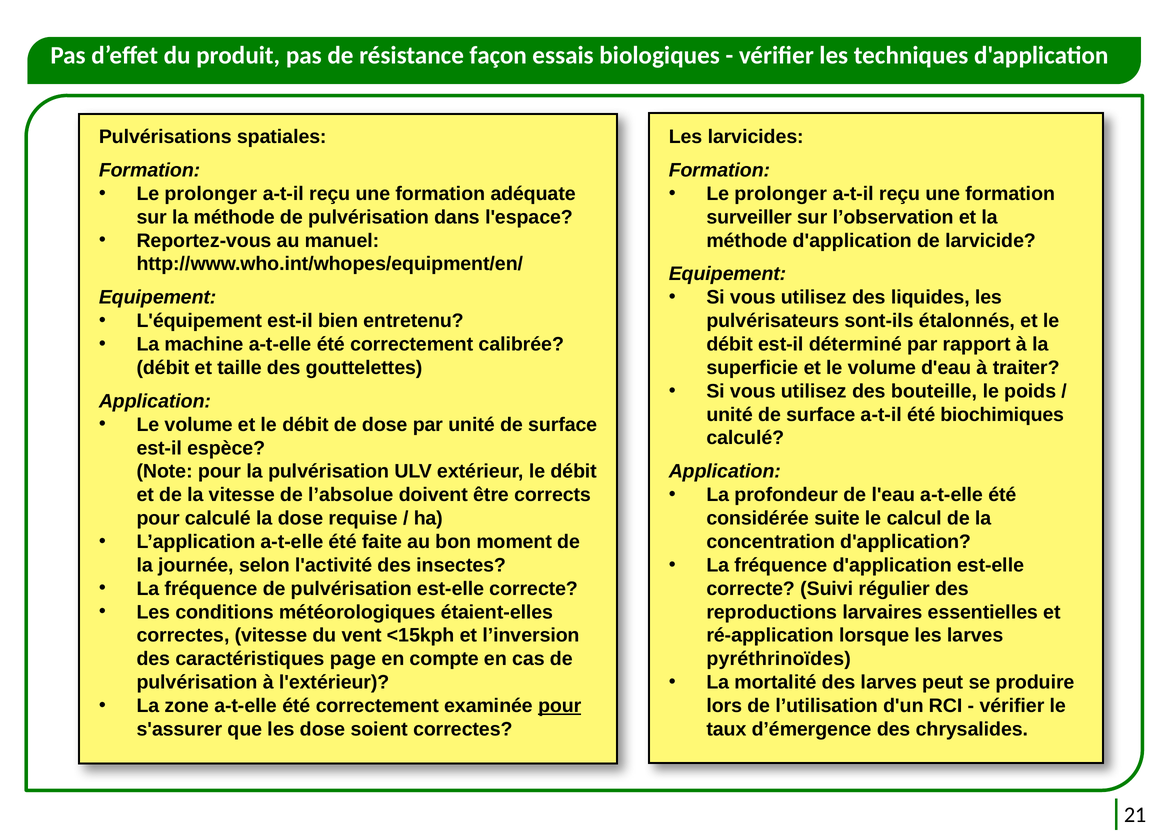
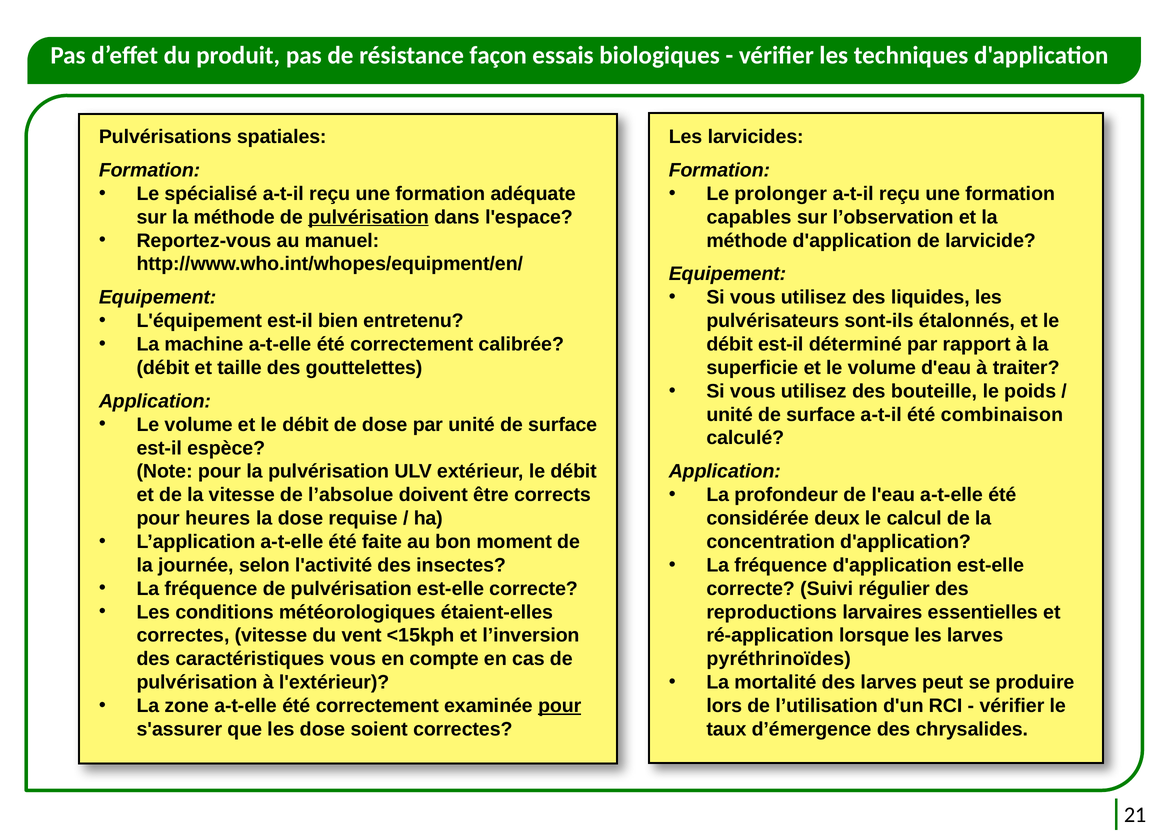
prolonger at (211, 194): prolonger -> spécialisé
pulvérisation at (368, 217) underline: none -> present
surveiller: surveiller -> capables
biochimiques: biochimiques -> combinaison
pour calculé: calculé -> heures
suite: suite -> deux
caractéristiques page: page -> vous
